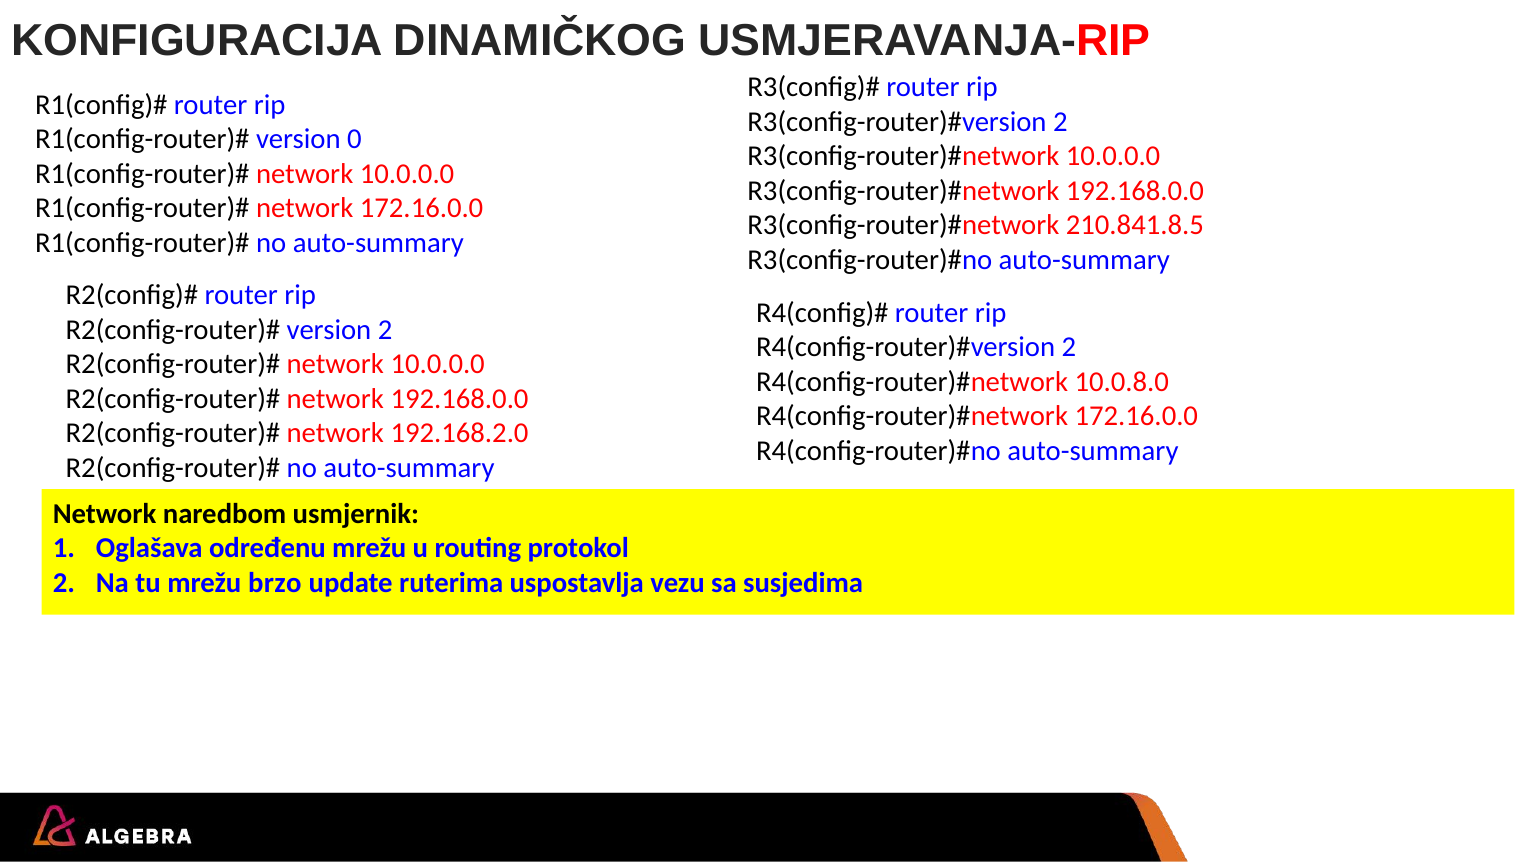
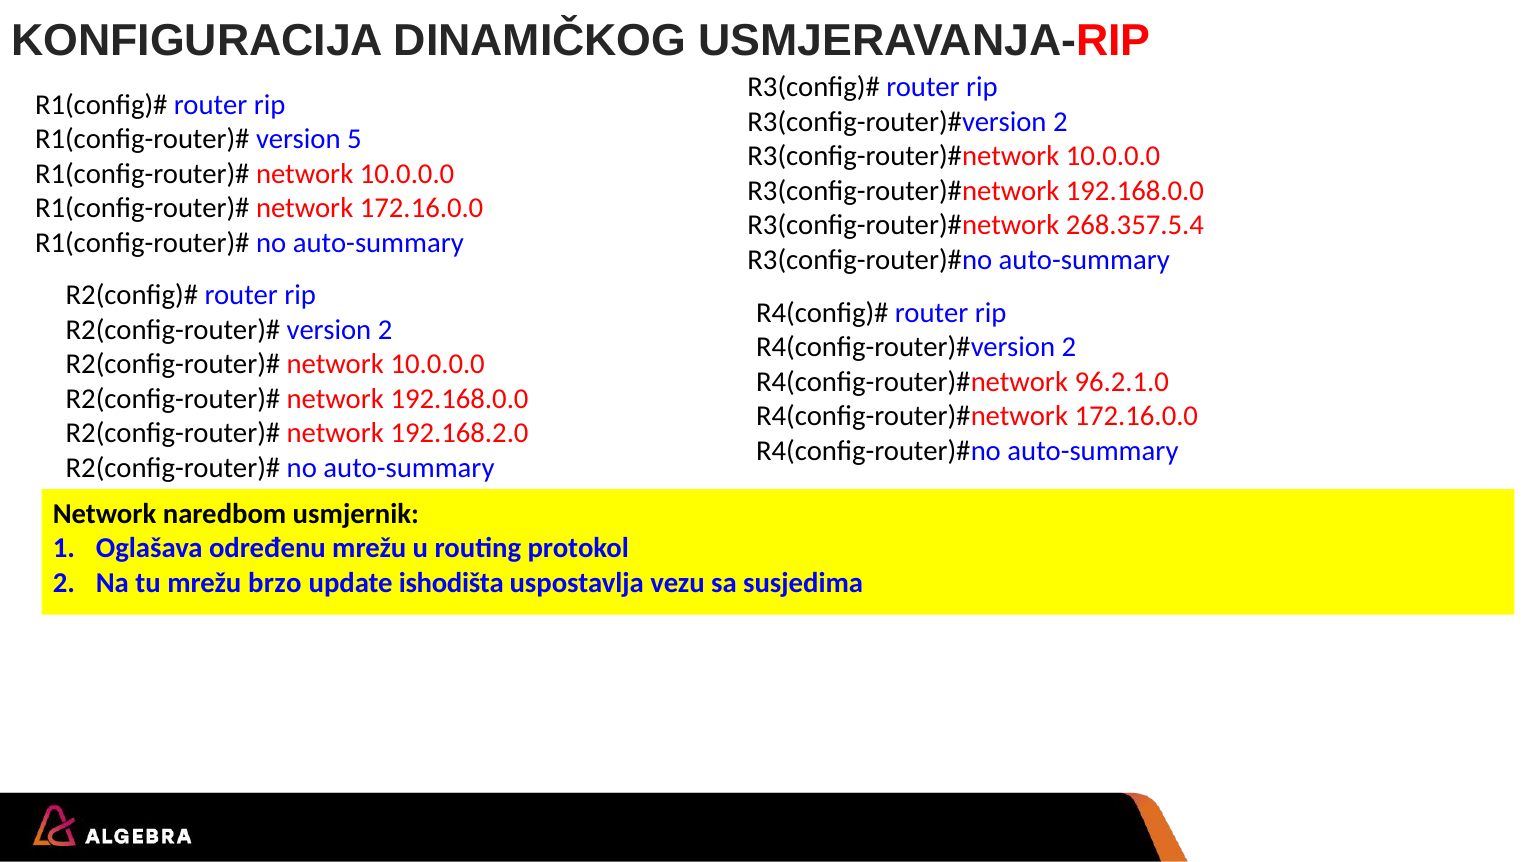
0: 0 -> 5
210.841.8.5: 210.841.8.5 -> 268.357.5.4
10.0.8.0: 10.0.8.0 -> 96.2.1.0
ruterima: ruterima -> ishodišta
